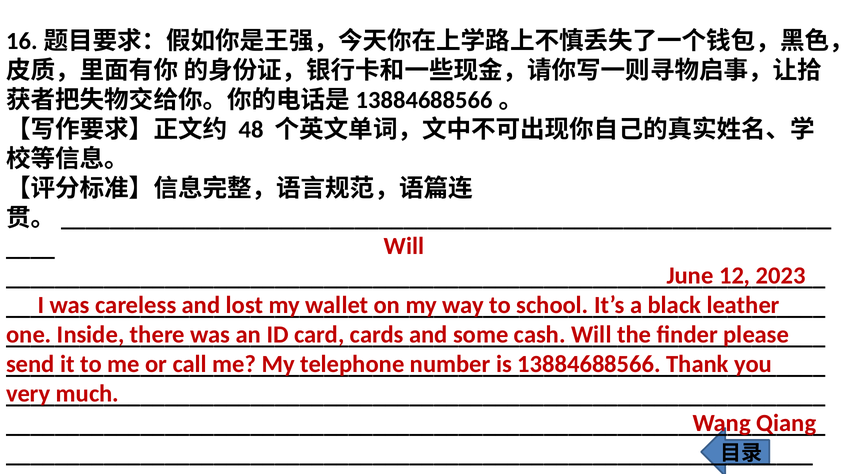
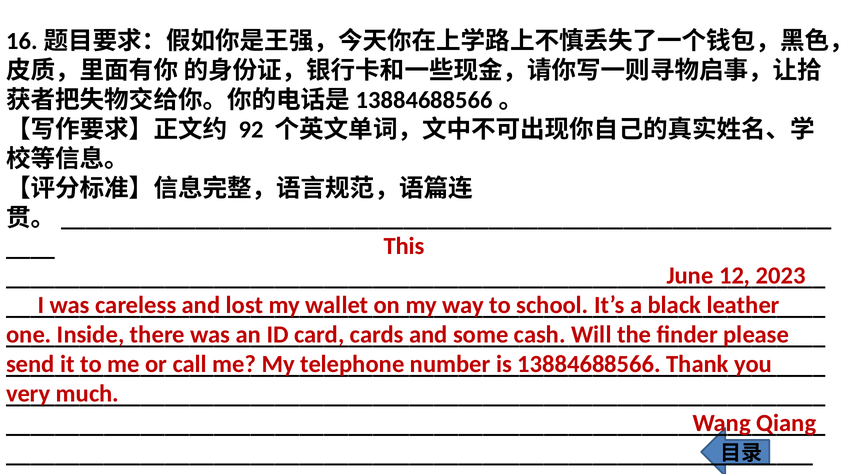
48: 48 -> 92
Will at (404, 246): Will -> This
